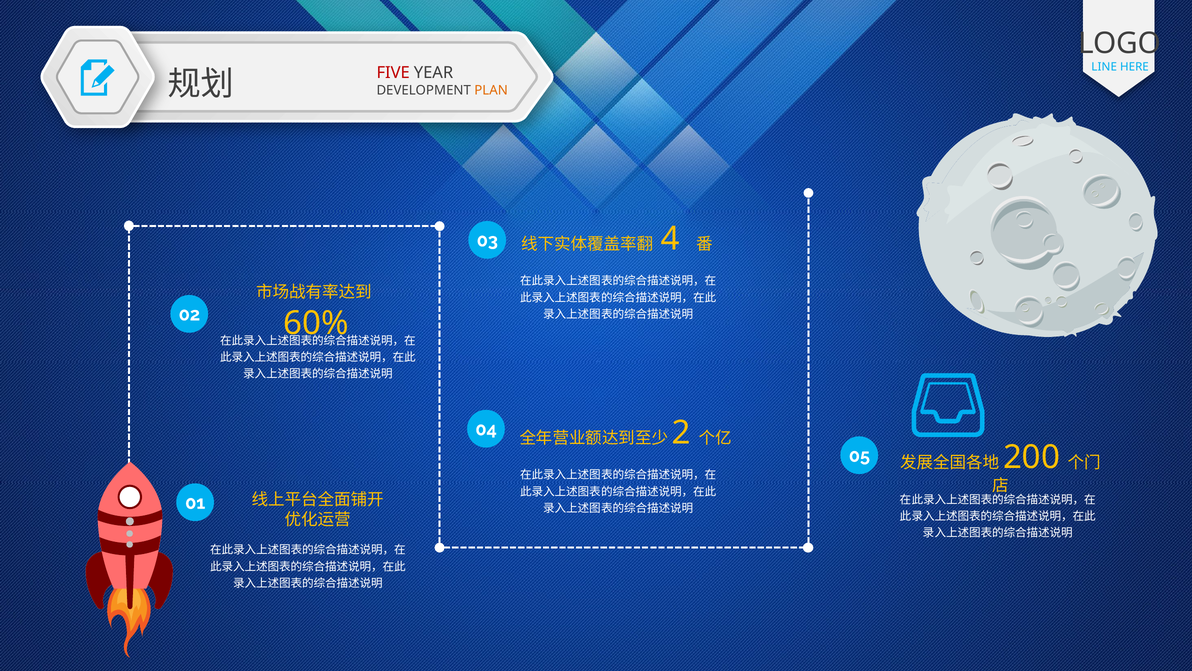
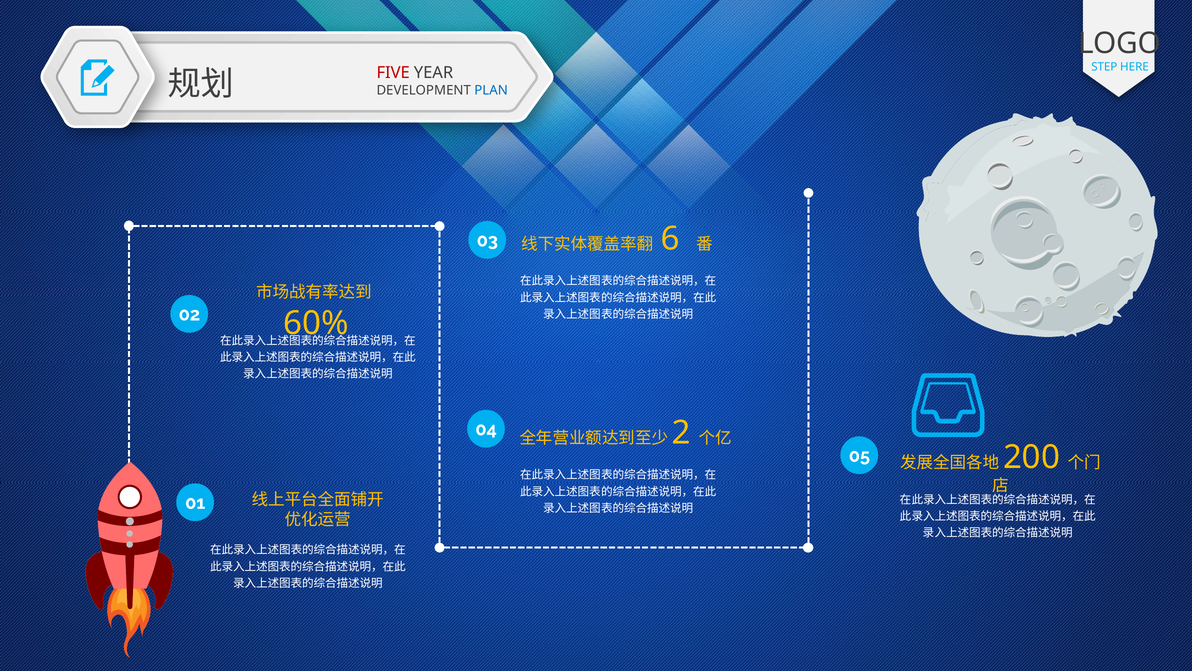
LINE: LINE -> STEP
PLAN colour: orange -> blue
4: 4 -> 6
